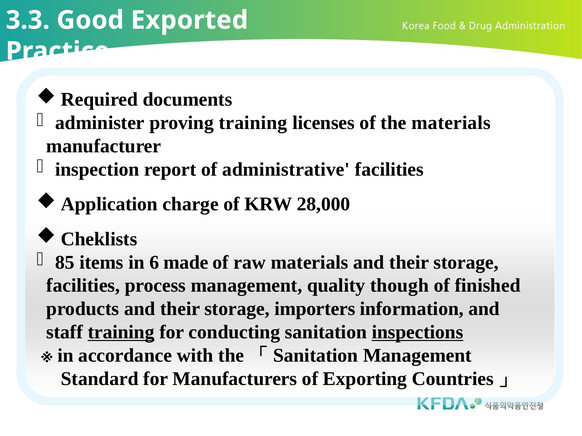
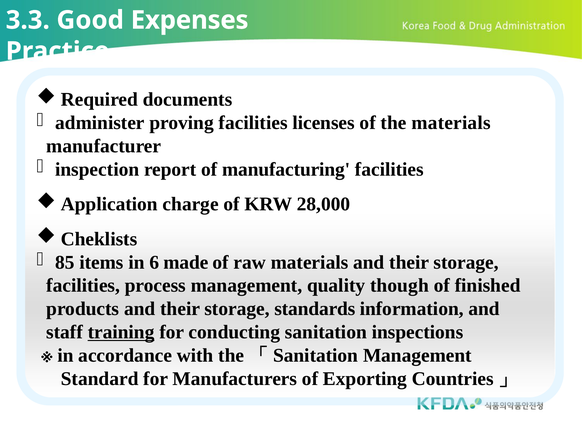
Exported: Exported -> Expenses
proving training: training -> facilities
administrative: administrative -> manufacturing
importers: importers -> standards
inspections underline: present -> none
